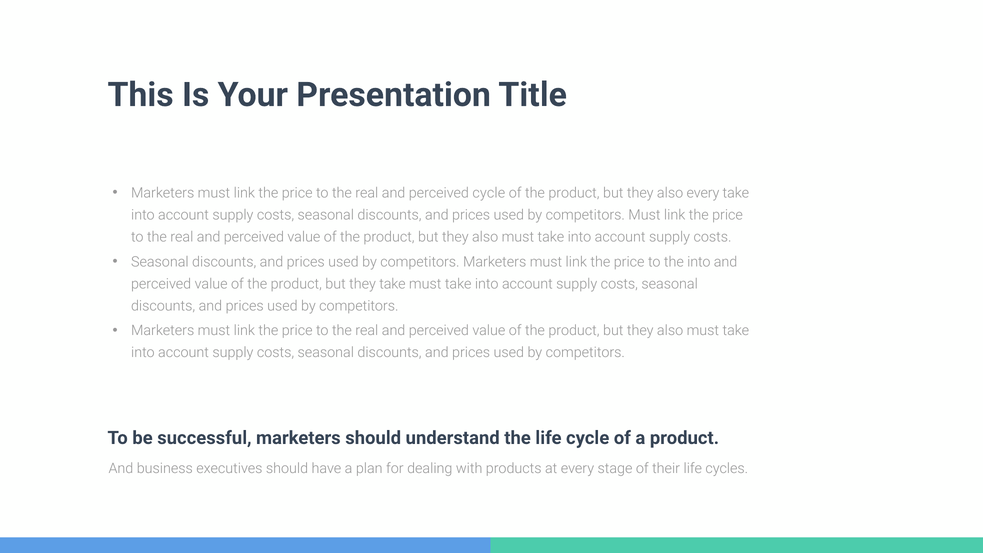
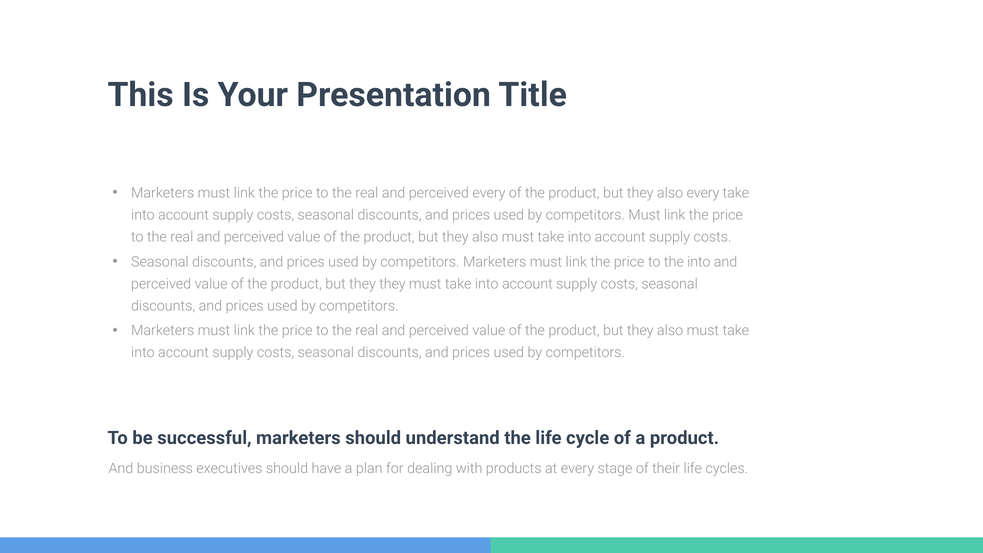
perceived cycle: cycle -> every
they take: take -> they
